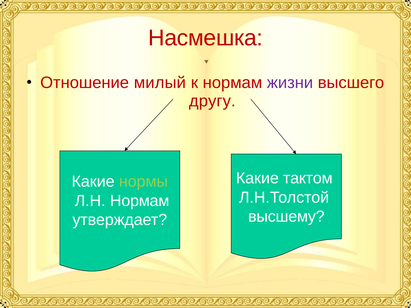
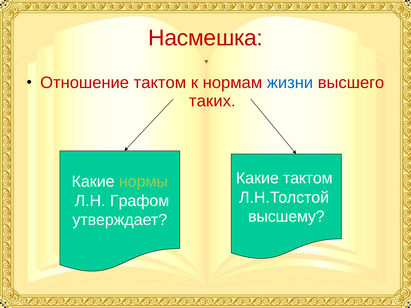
Отношение милый: милый -> тактом
жизни colour: purple -> blue
другу: другу -> таких
Л.Н Нормам: Нормам -> Графом
